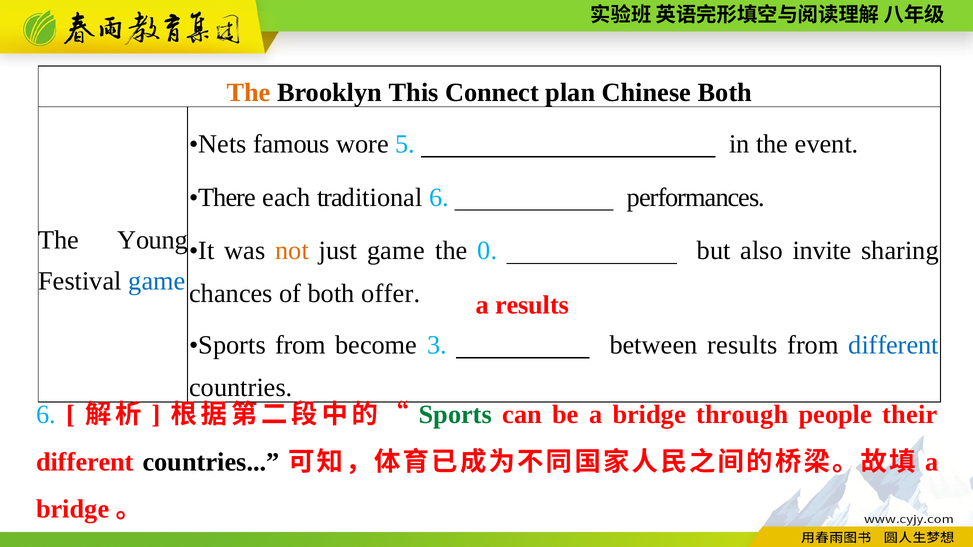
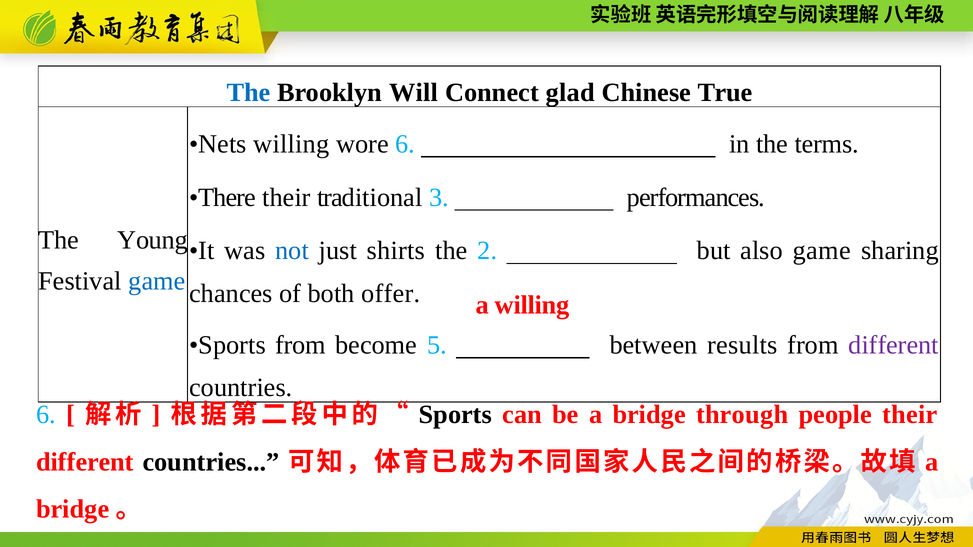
The at (249, 92) colour: orange -> blue
This: This -> Will
plan: plan -> glad
Chinese Both: Both -> True
Nets famous: famous -> willing
wore 5: 5 -> 6
event: event -> terms
There each: each -> their
traditional 6: 6 -> 3
not colour: orange -> blue
just game: game -> shirts
0: 0 -> 2
also invite: invite -> game
a results: results -> willing
3: 3 -> 5
different at (894, 345) colour: blue -> purple
Sports at (455, 415) colour: green -> black
